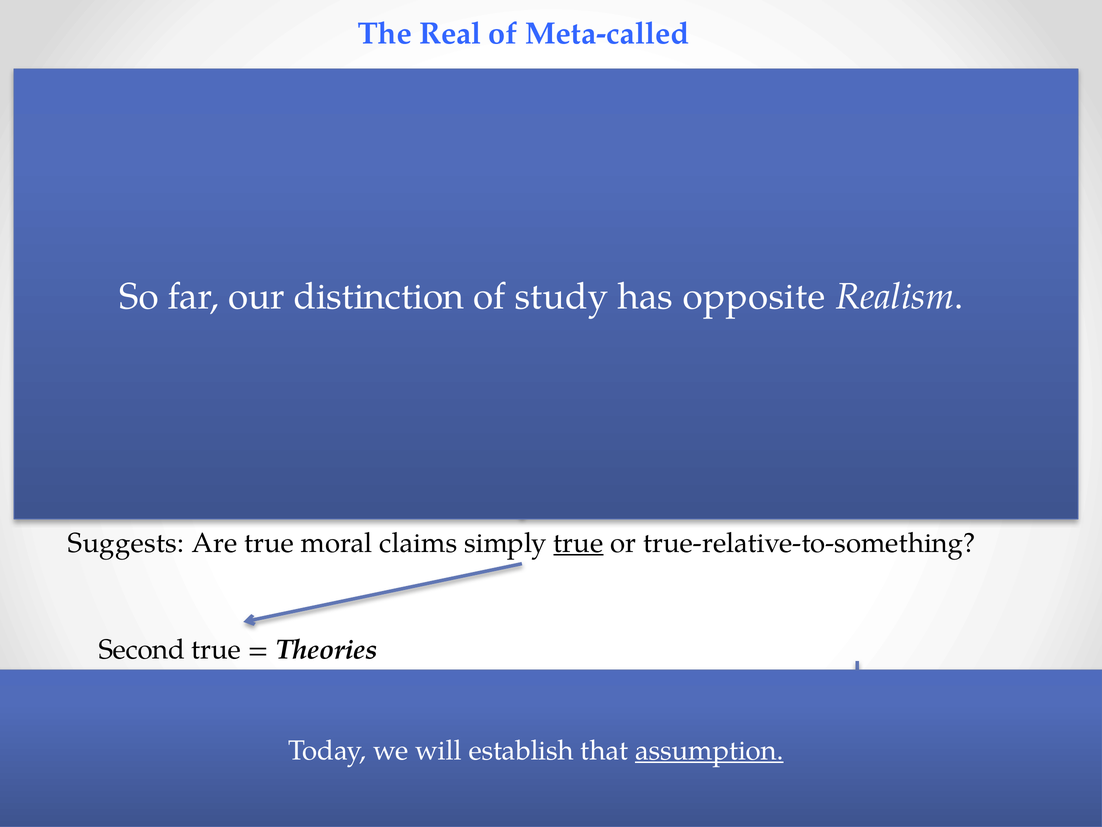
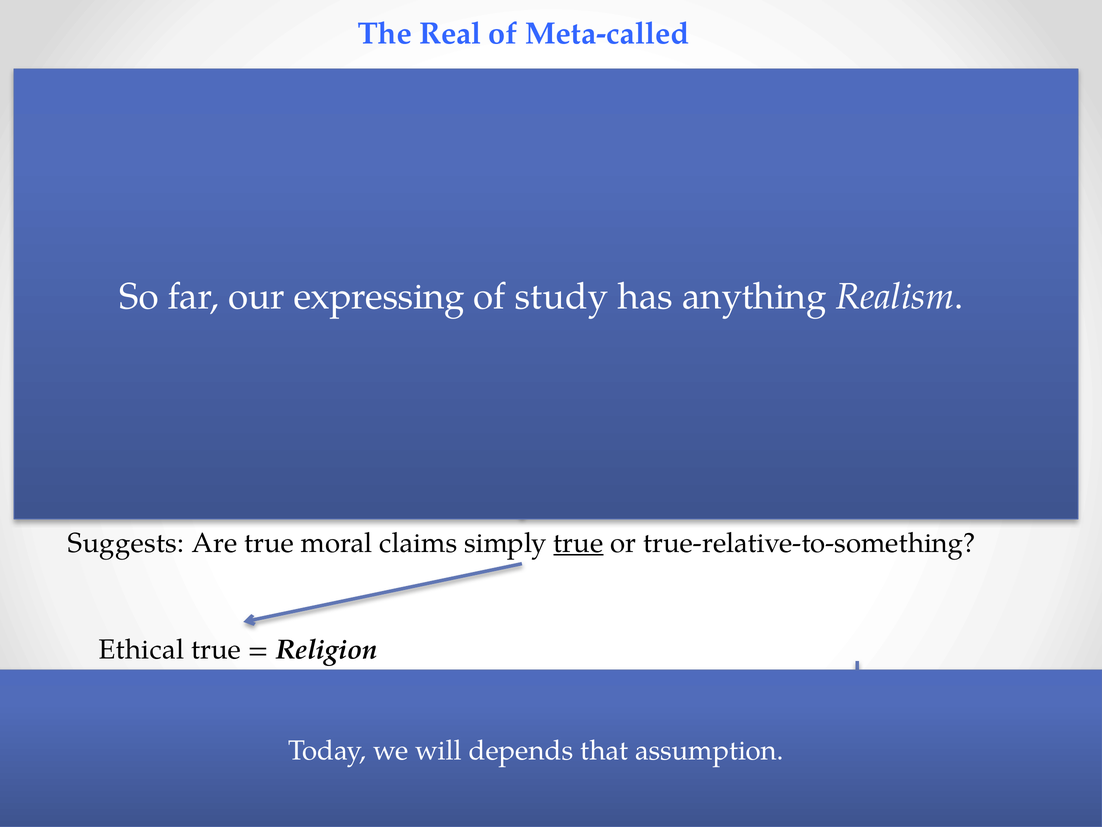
distinction: distinction -> expressing
opposite: opposite -> anything
Second: Second -> Ethical
Theories: Theories -> Religion
establish: establish -> depends
assumption underline: present -> none
